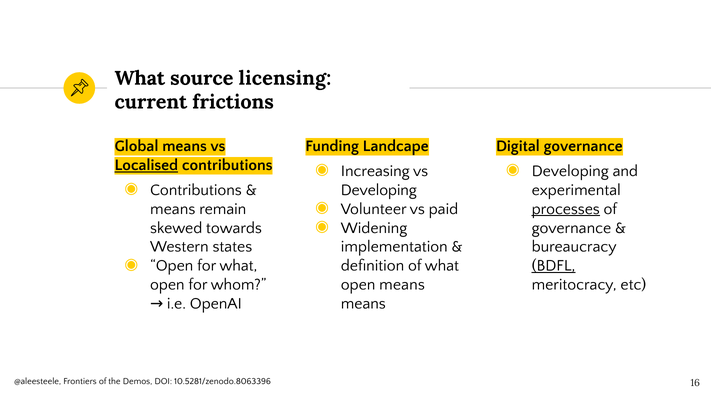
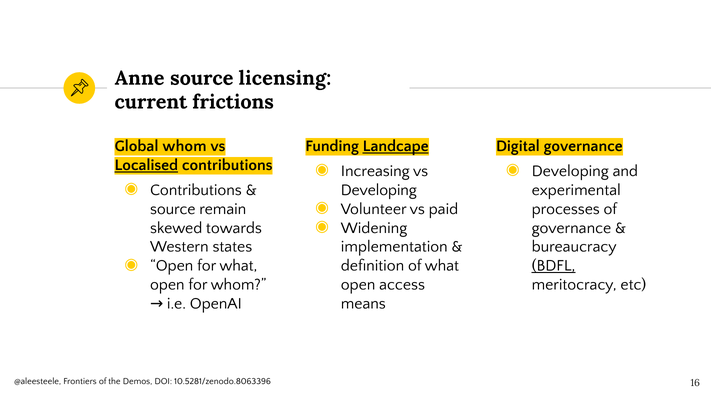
What at (140, 78): What -> Anne
Global means: means -> whom
Landcape underline: none -> present
means at (173, 209): means -> source
processes underline: present -> none
open means: means -> access
